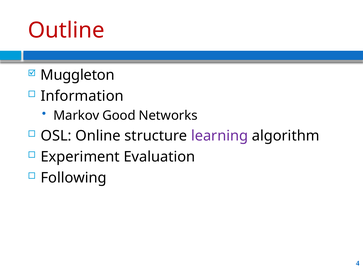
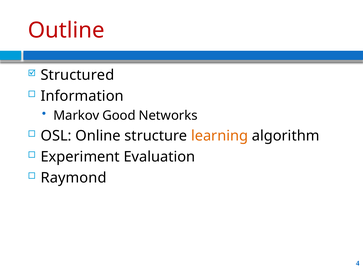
Muggleton: Muggleton -> Structured
learning colour: purple -> orange
Following: Following -> Raymond
